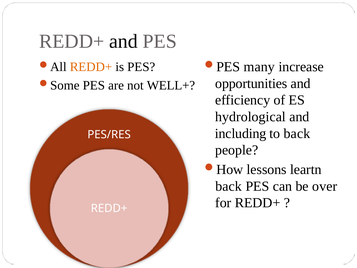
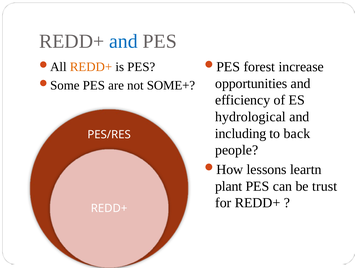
and at (123, 41) colour: black -> blue
many: many -> forest
WELL+: WELL+ -> SOME+
back at (229, 186): back -> plant
over: over -> trust
